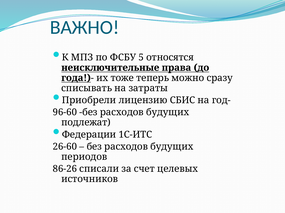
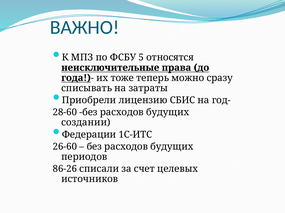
96-60: 96-60 -> 28-60
подлежат: подлежат -> создании
